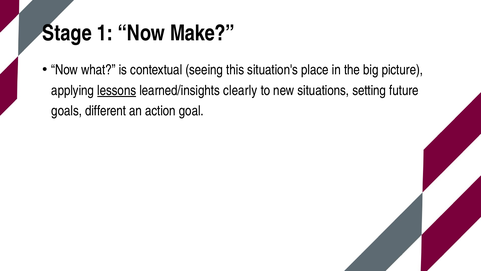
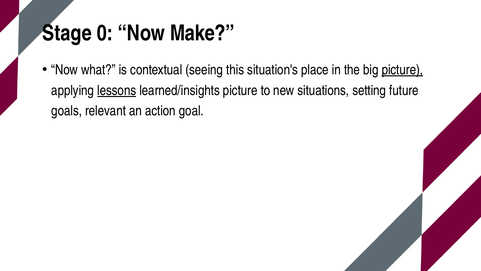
1: 1 -> 0
picture at (402, 70) underline: none -> present
learned/insights clearly: clearly -> picture
different: different -> relevant
